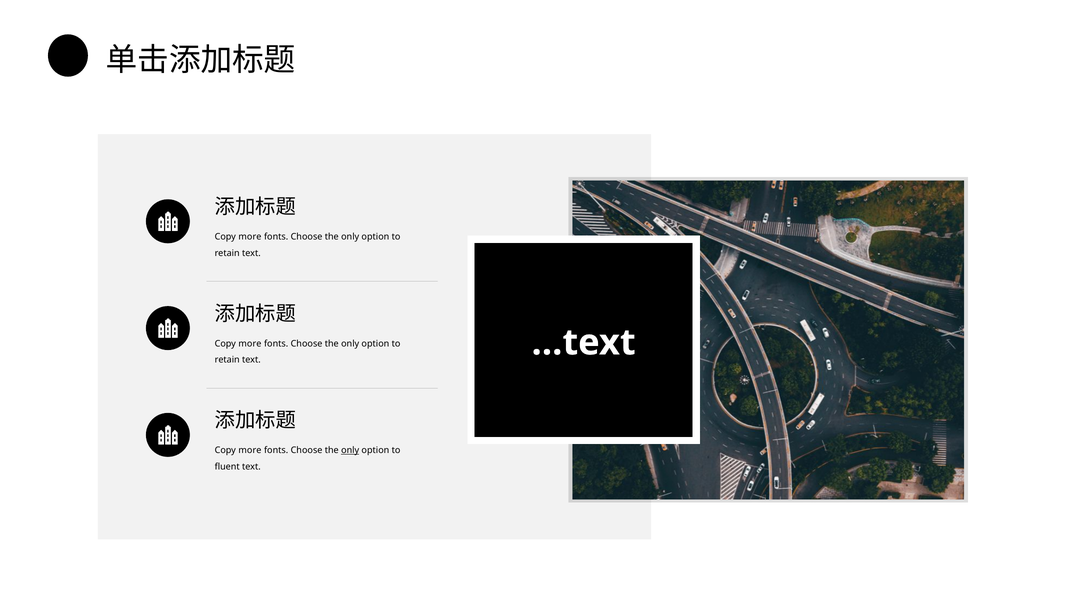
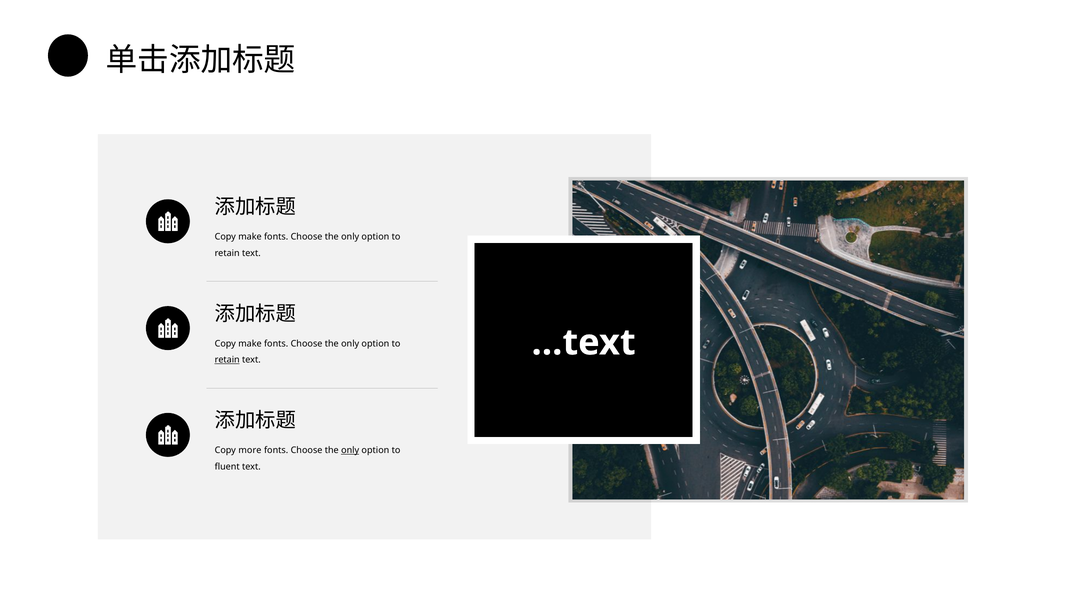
more at (250, 237): more -> make
more at (250, 343): more -> make
retain at (227, 359) underline: none -> present
